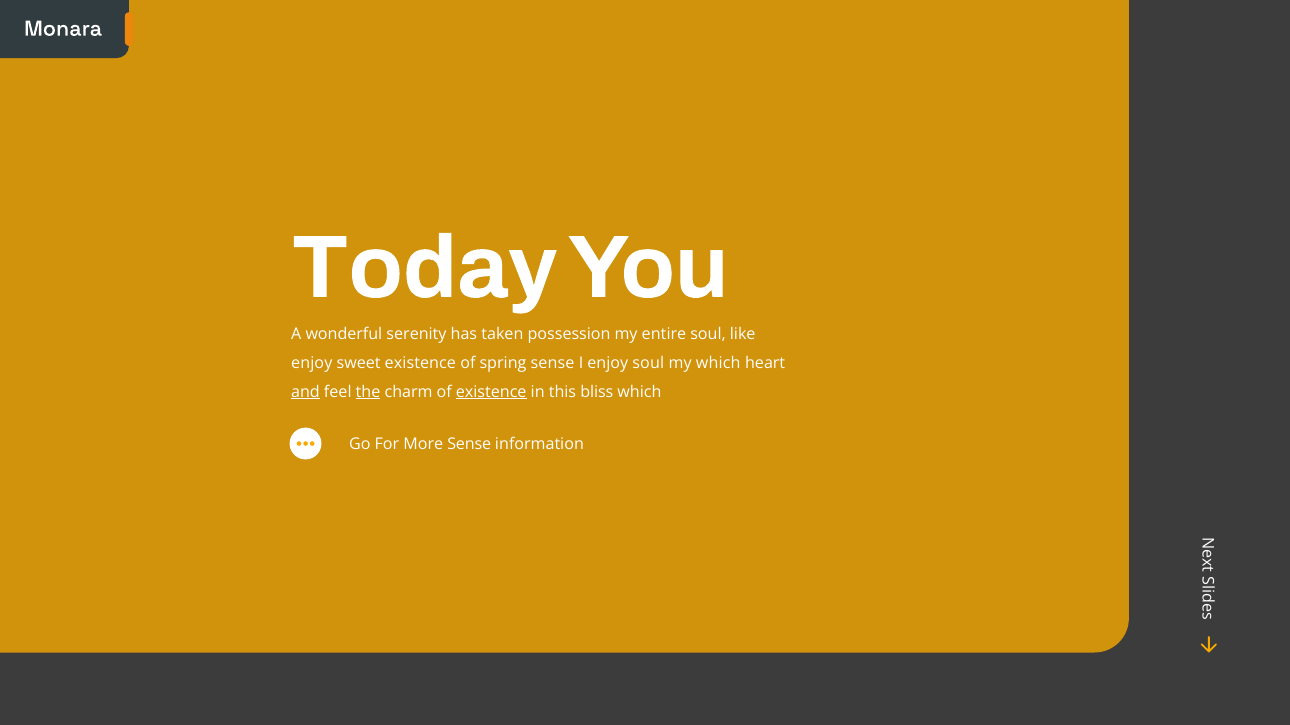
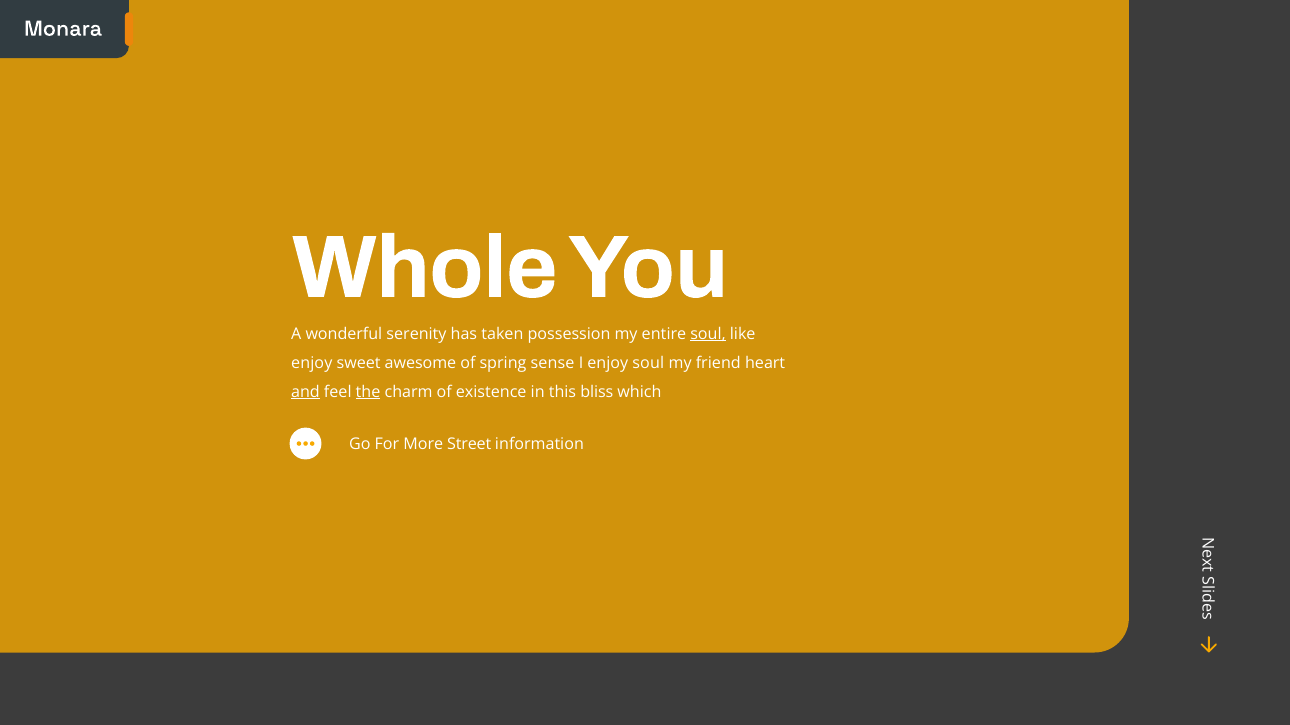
Today: Today -> Whole
soul at (708, 334) underline: none -> present
sweet existence: existence -> awesome
my which: which -> friend
existence at (491, 392) underline: present -> none
More Sense: Sense -> Street
